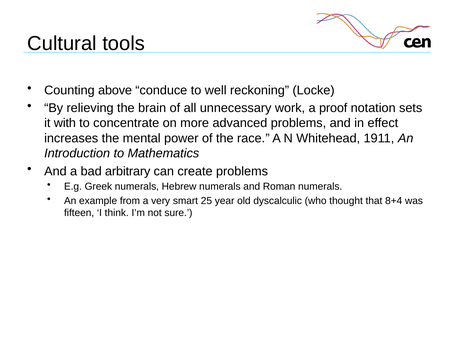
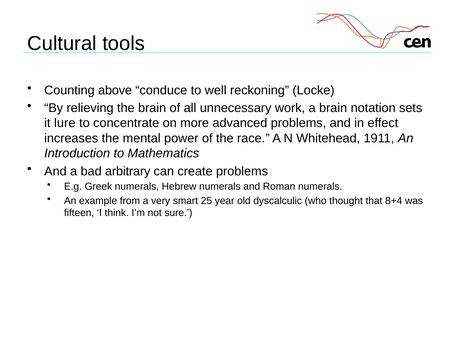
a proof: proof -> brain
with: with -> lure
